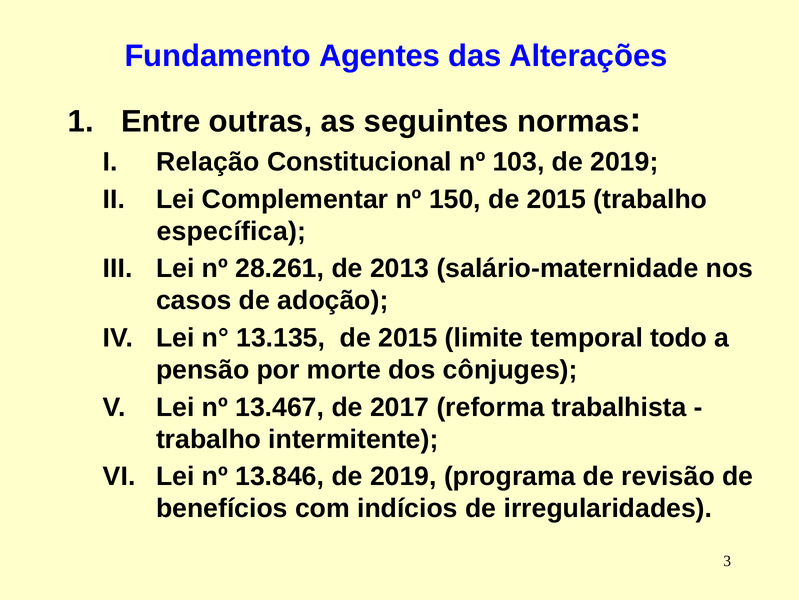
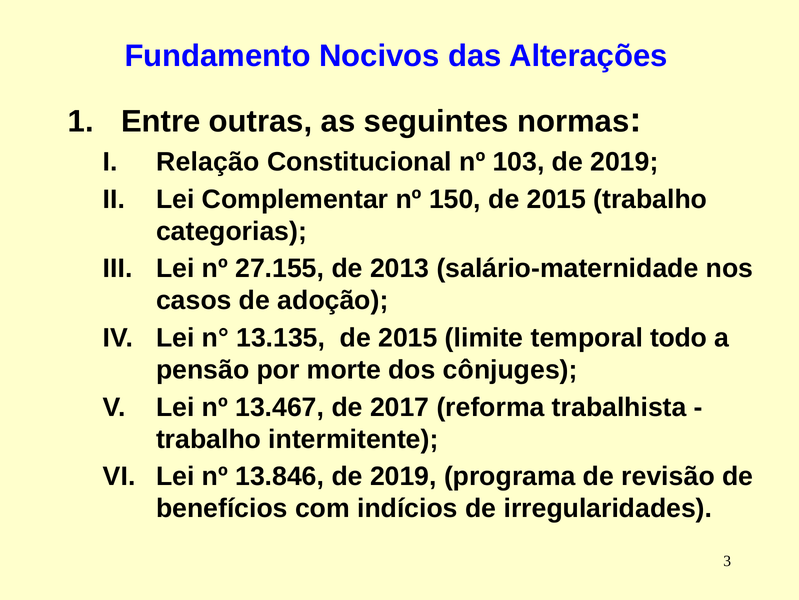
Agentes: Agentes -> Nocivos
específica: específica -> categorias
28.261: 28.261 -> 27.155
